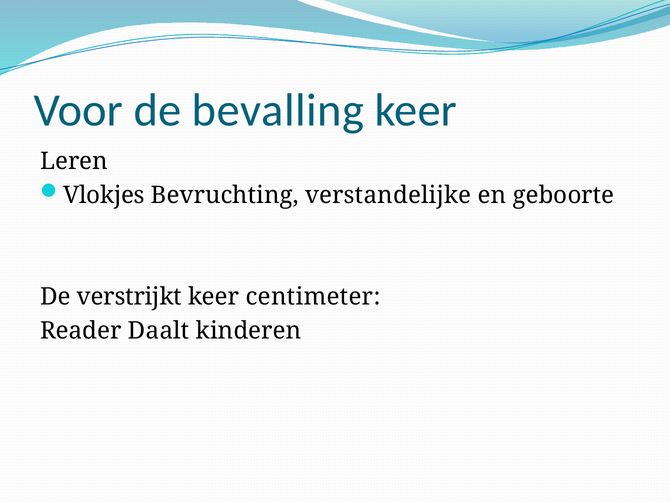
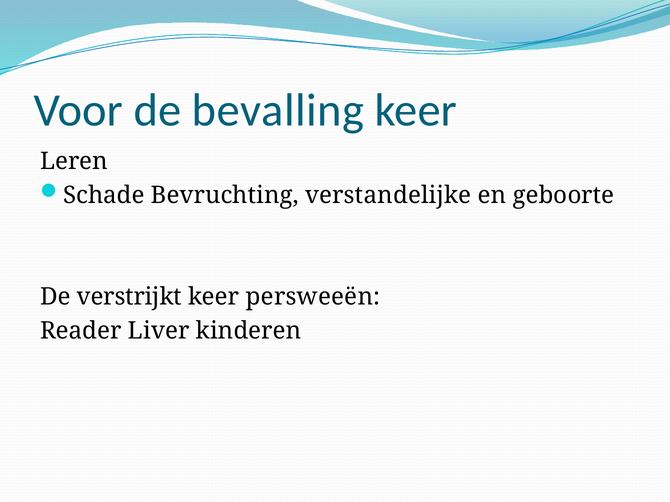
Vlokjes: Vlokjes -> Schade
centimeter: centimeter -> persweeën
Daalt: Daalt -> Liver
